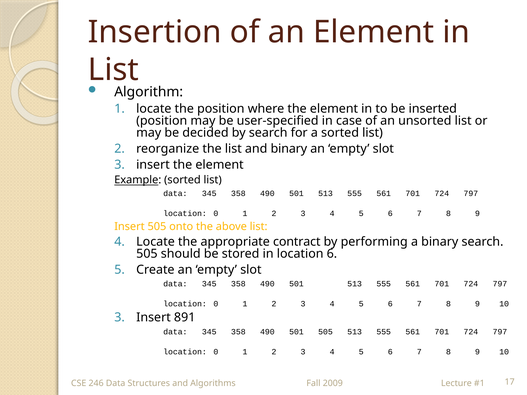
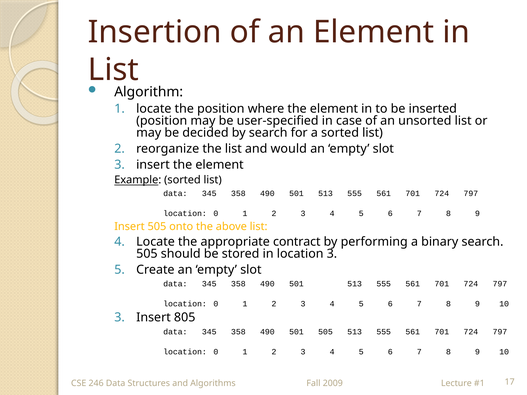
and binary: binary -> would
location 6: 6 -> 3
891: 891 -> 805
